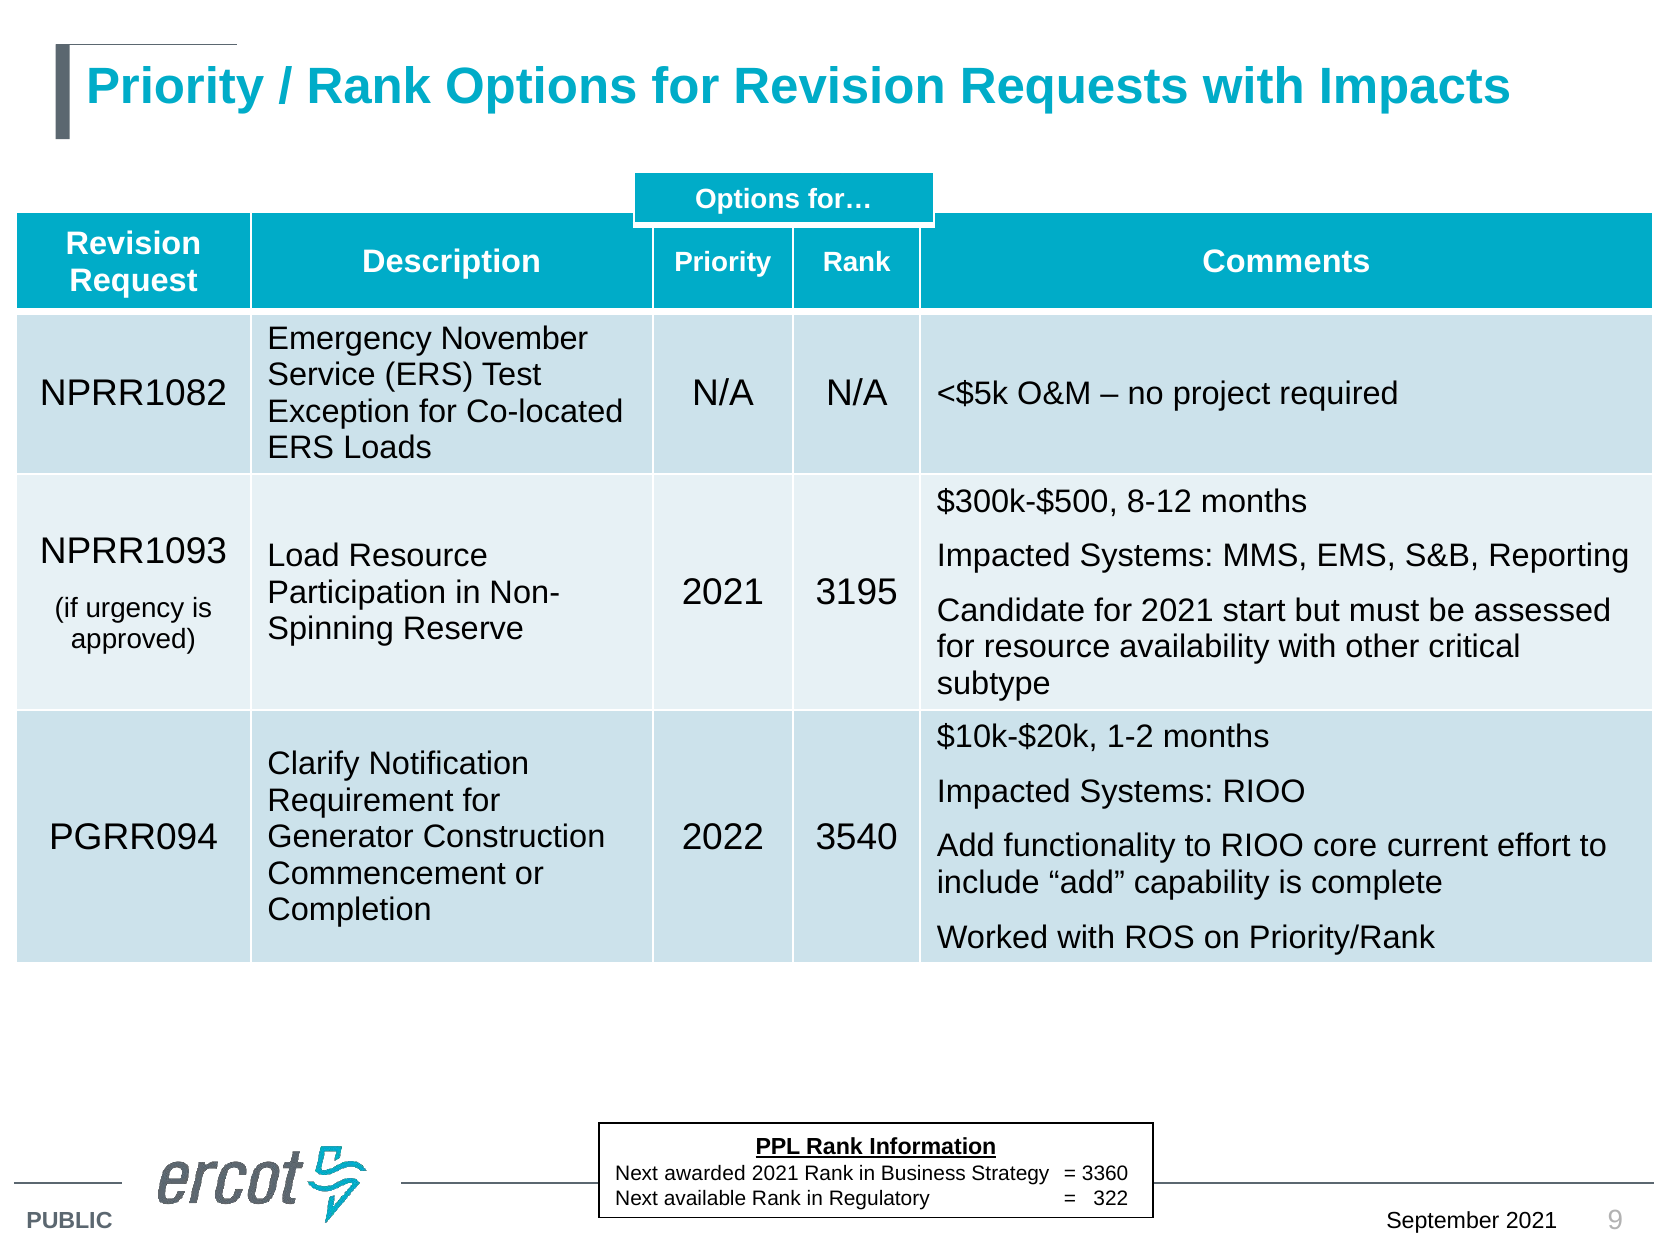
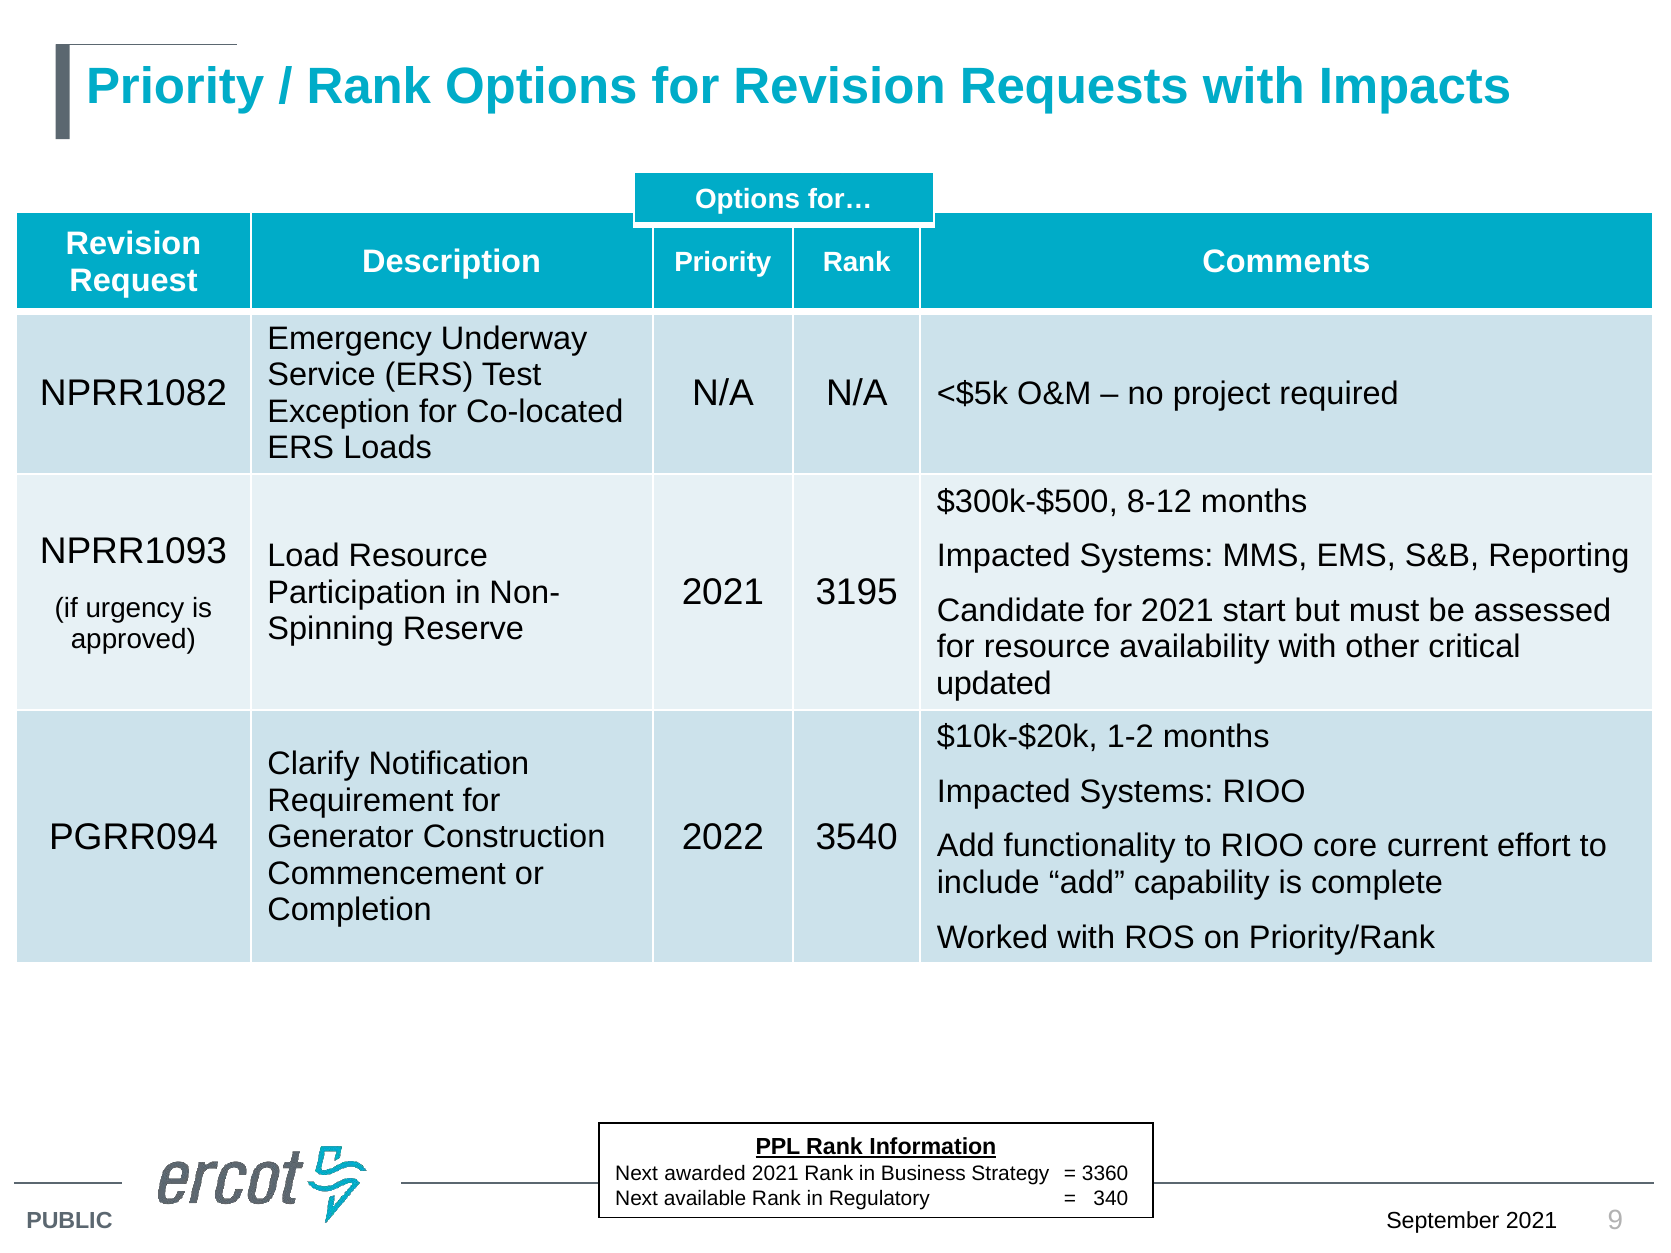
November: November -> Underway
subtype: subtype -> updated
322: 322 -> 340
